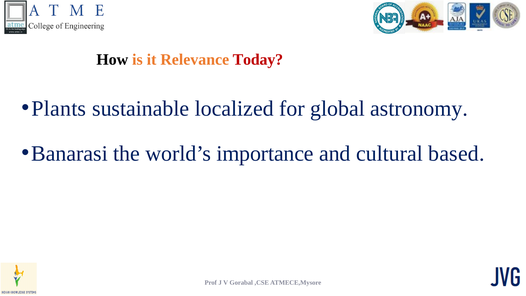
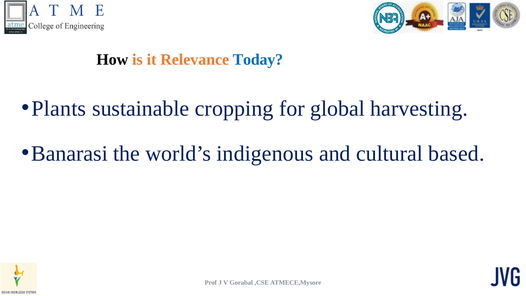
Today colour: red -> blue
localized: localized -> cropping
astronomy: astronomy -> harvesting
importance: importance -> indigenous
